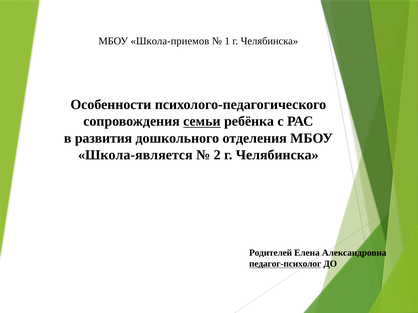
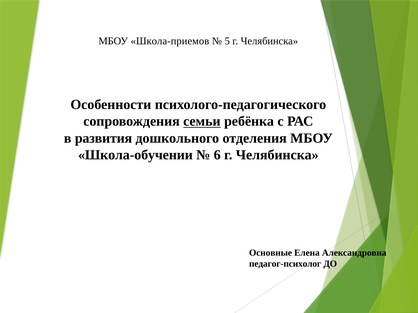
1: 1 -> 5
Школа-является: Школа-является -> Школа-обучении
2: 2 -> 6
Родителей: Родителей -> Основные
педагог-психолог underline: present -> none
